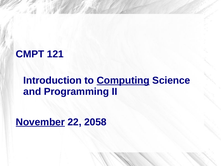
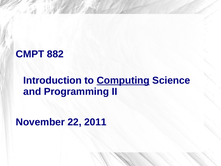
121: 121 -> 882
November underline: present -> none
2058: 2058 -> 2011
